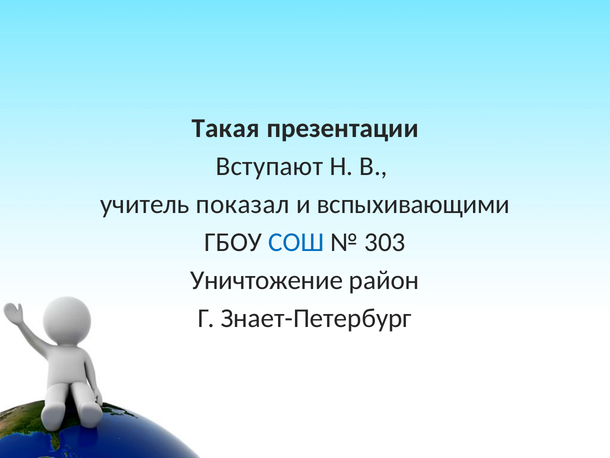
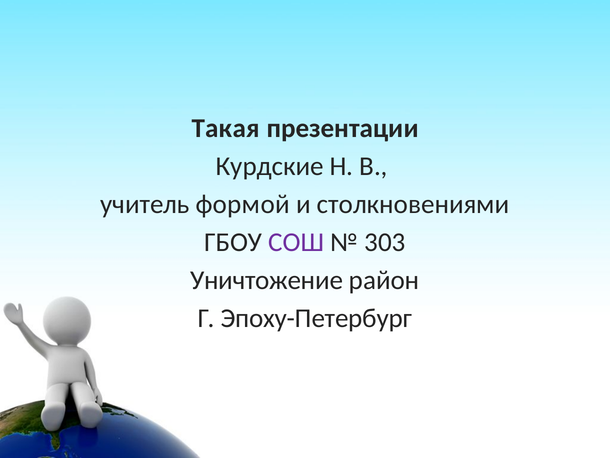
Вступают: Вступают -> Курдские
показал: показал -> формой
вспыхивающими: вспыхивающими -> столкновениями
СОШ colour: blue -> purple
Знает-Петербург: Знает-Петербург -> Эпоху-Петербург
